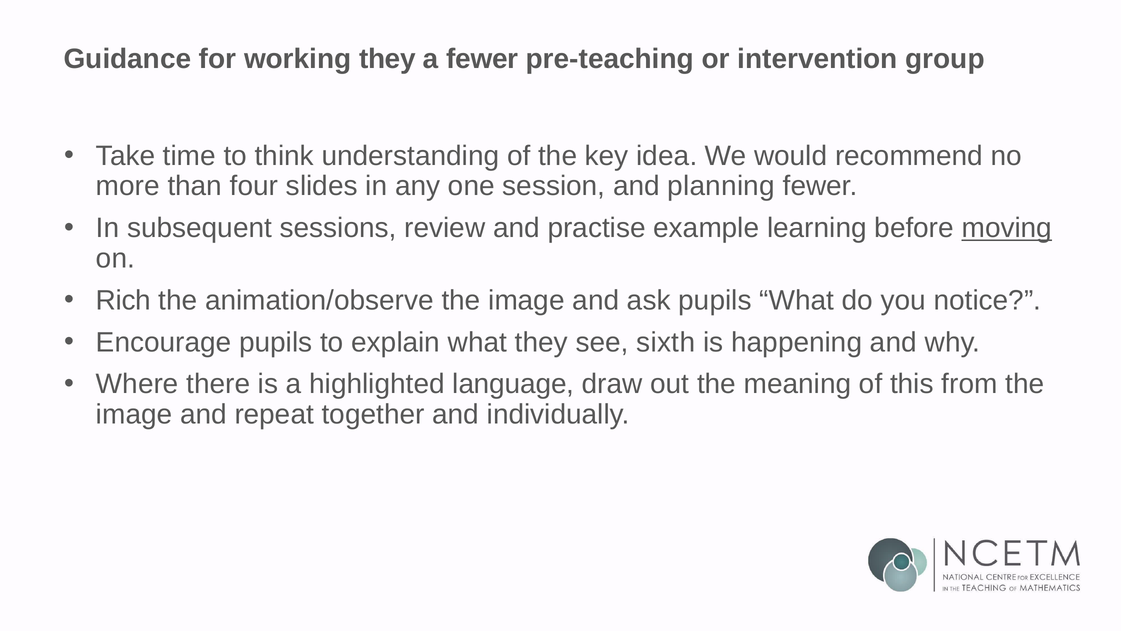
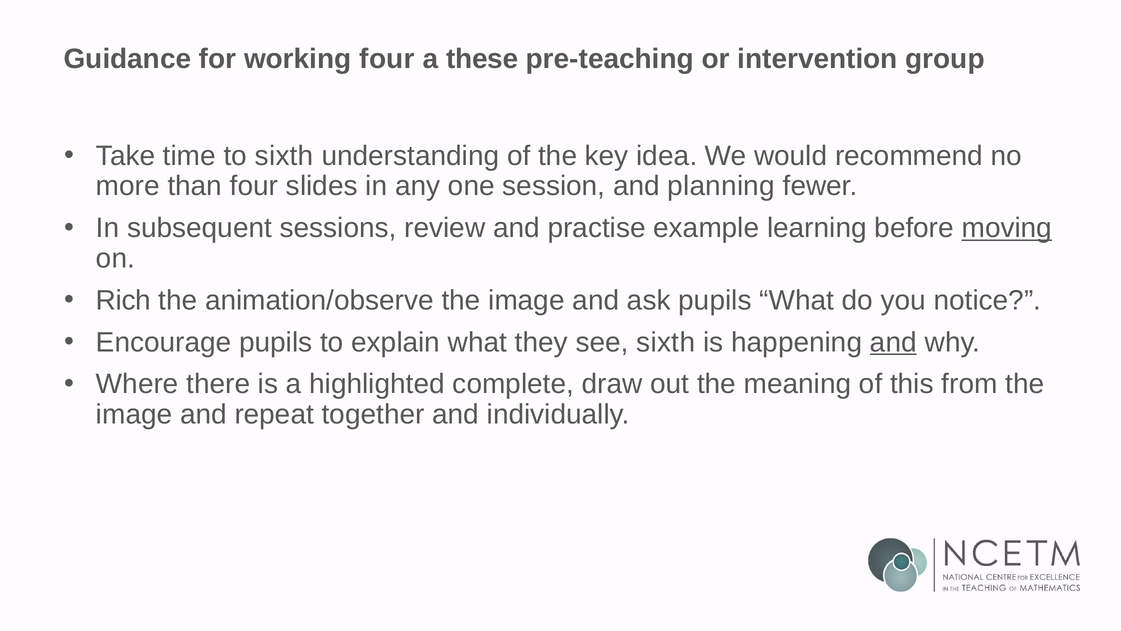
working they: they -> four
a fewer: fewer -> these
to think: think -> sixth
and at (893, 342) underline: none -> present
language: language -> complete
